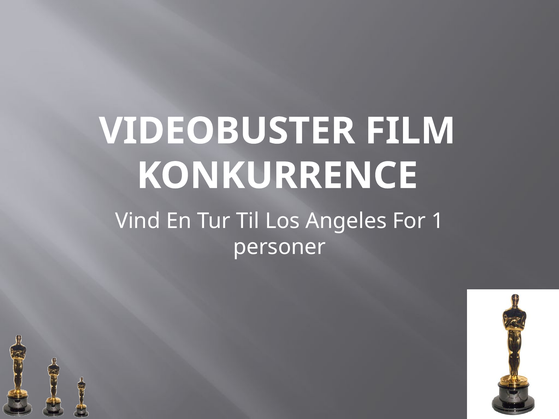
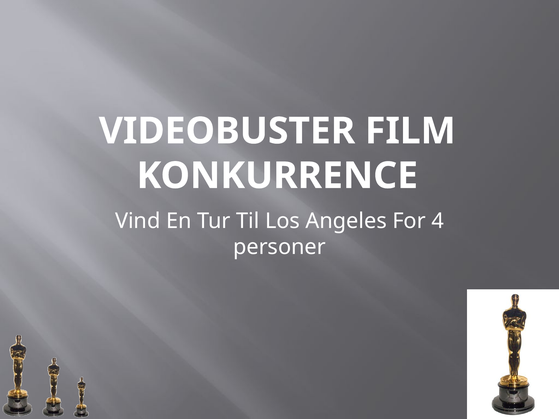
1: 1 -> 4
